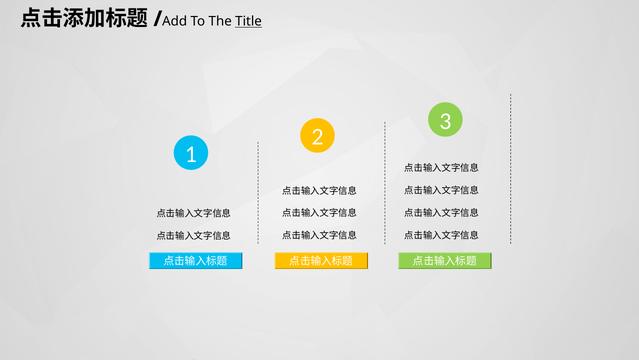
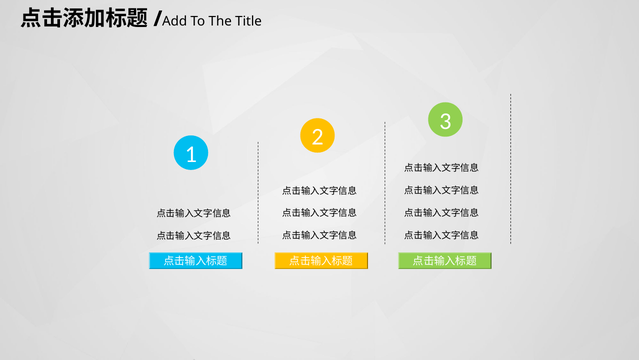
Title underline: present -> none
